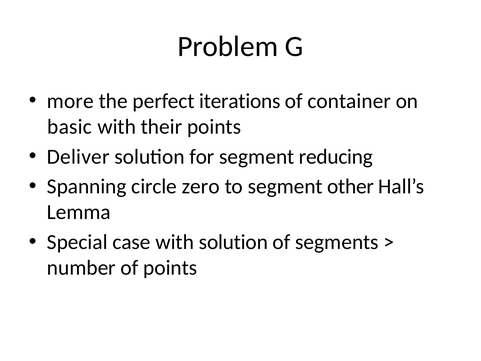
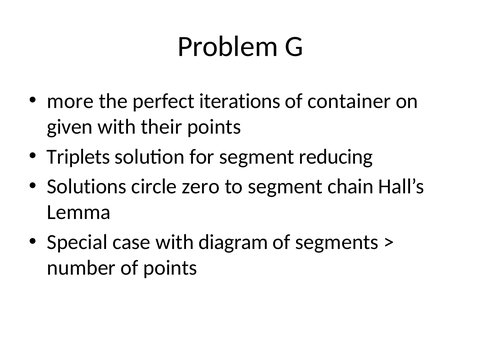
basic: basic -> given
Deliver: Deliver -> Triplets
Spanning: Spanning -> Solutions
other: other -> chain
with solution: solution -> diagram
